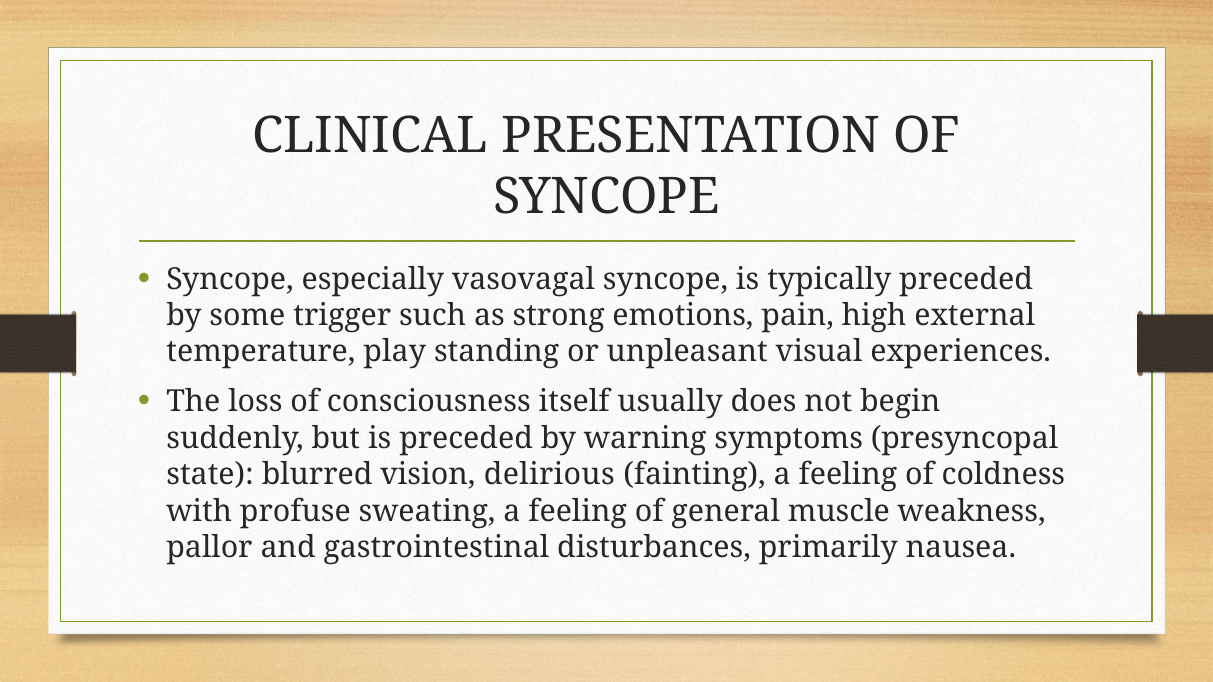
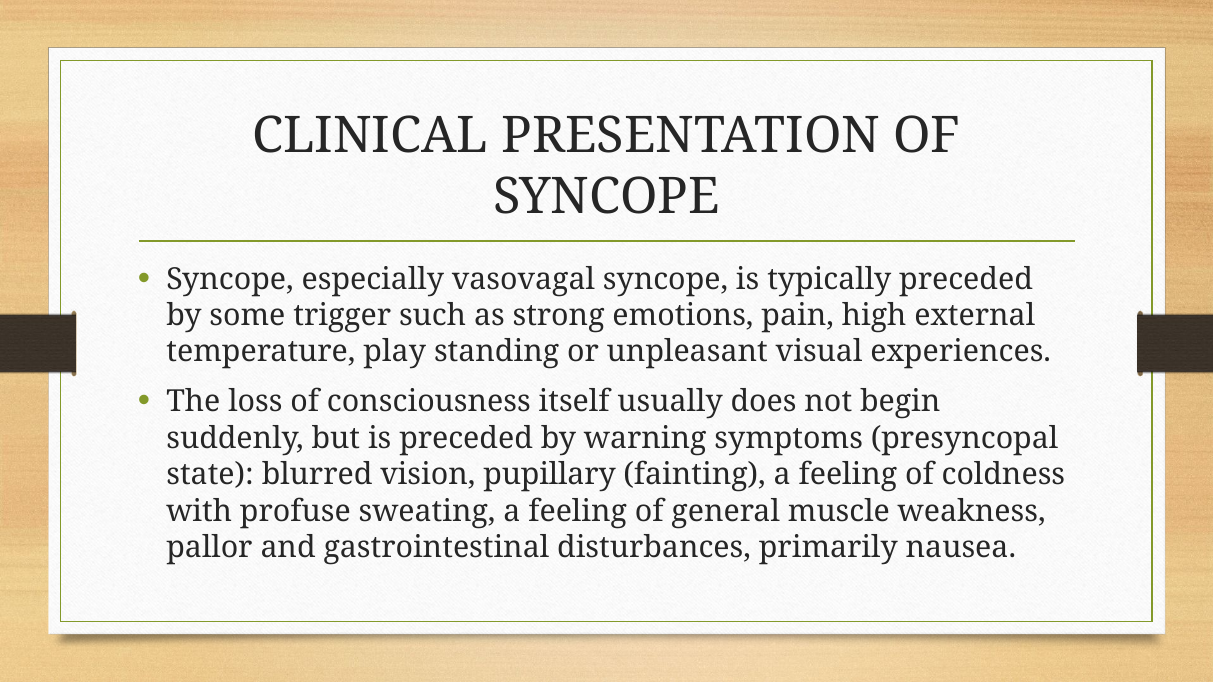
delirious: delirious -> pupillary
